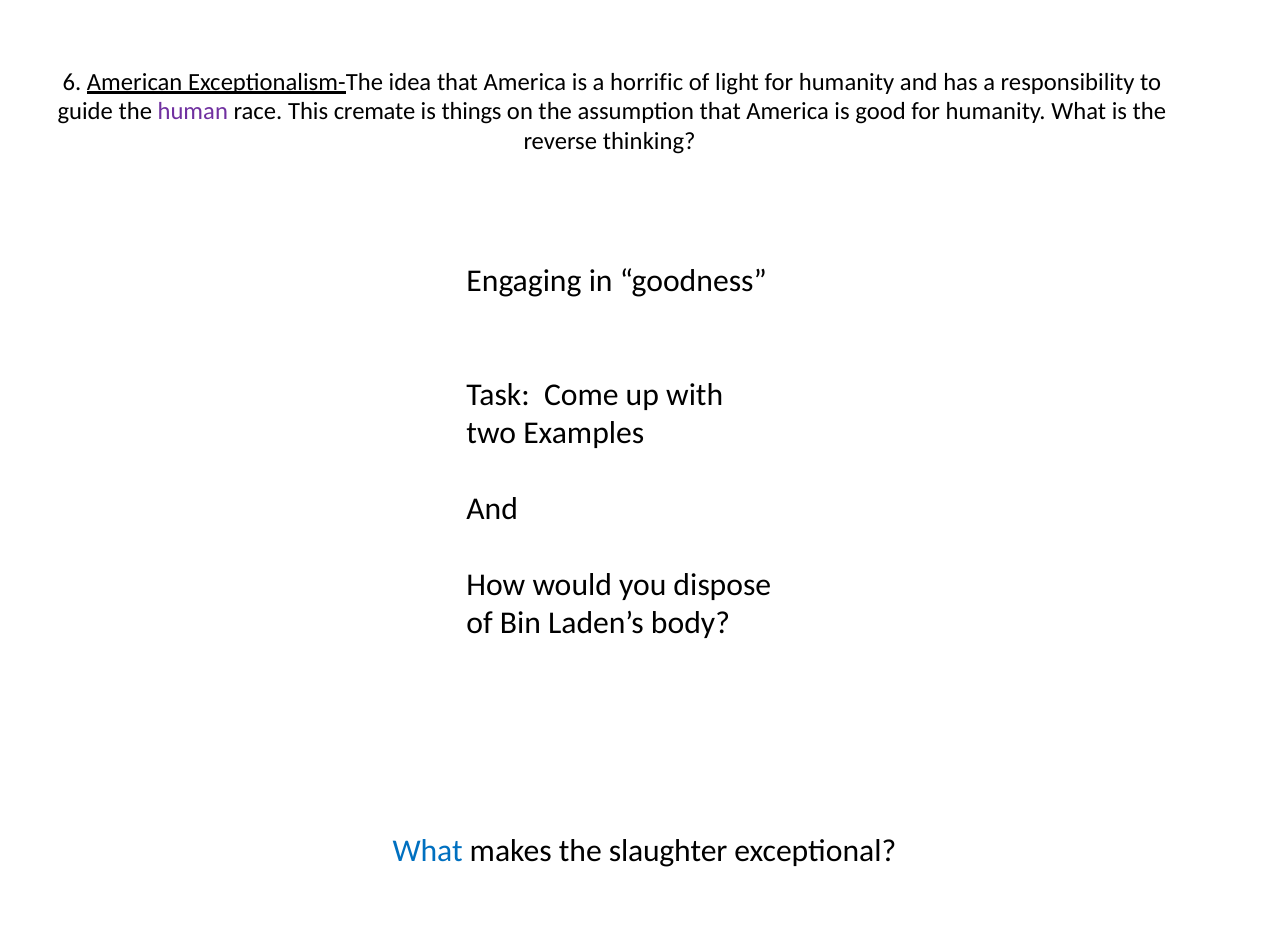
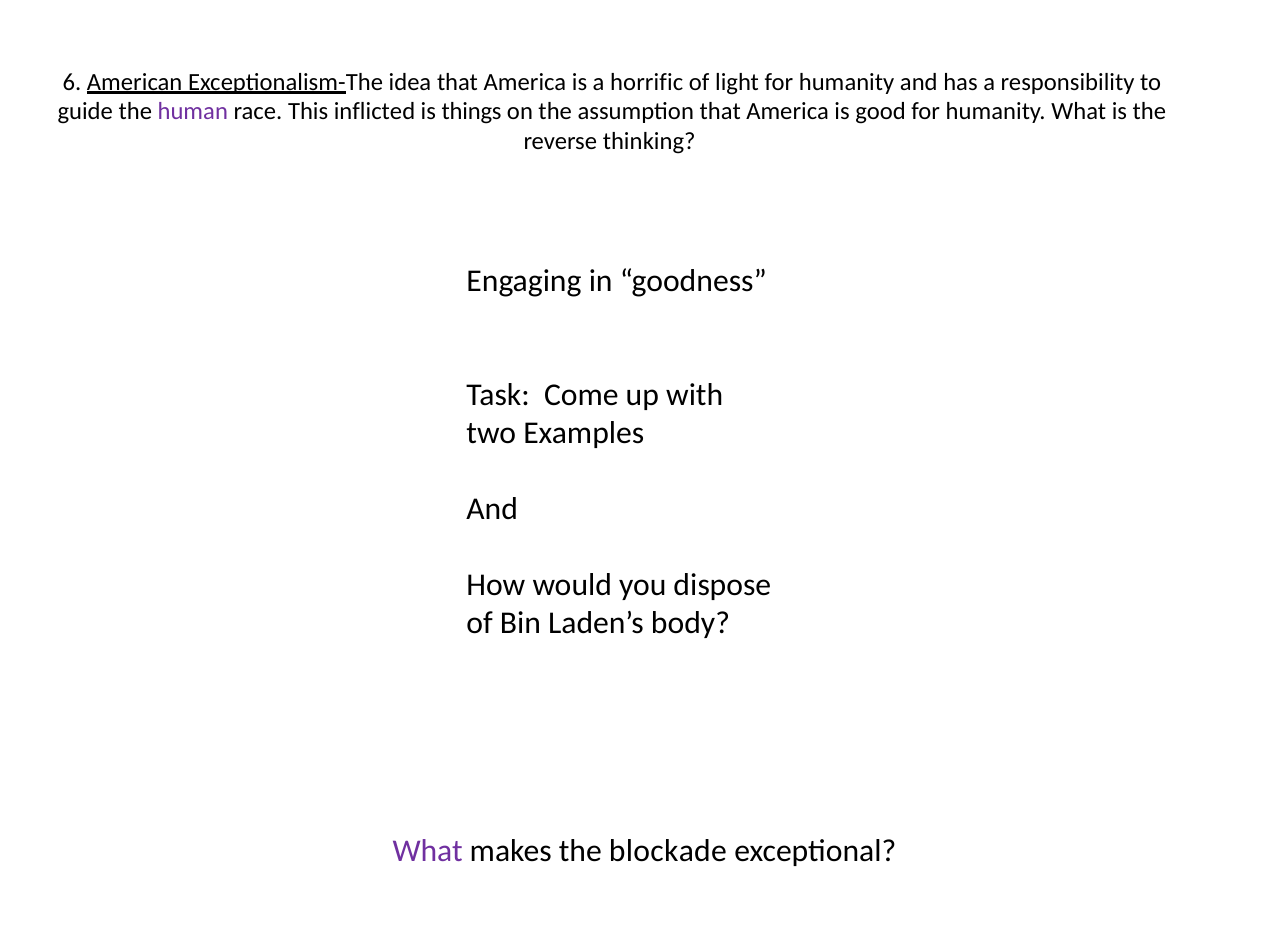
cremate: cremate -> inflicted
What at (428, 851) colour: blue -> purple
slaughter: slaughter -> blockade
